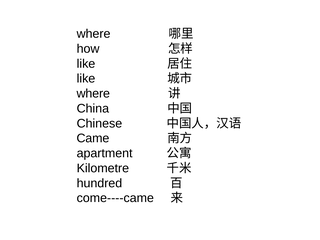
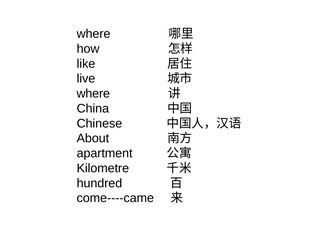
like at (86, 79): like -> live
Came: Came -> About
